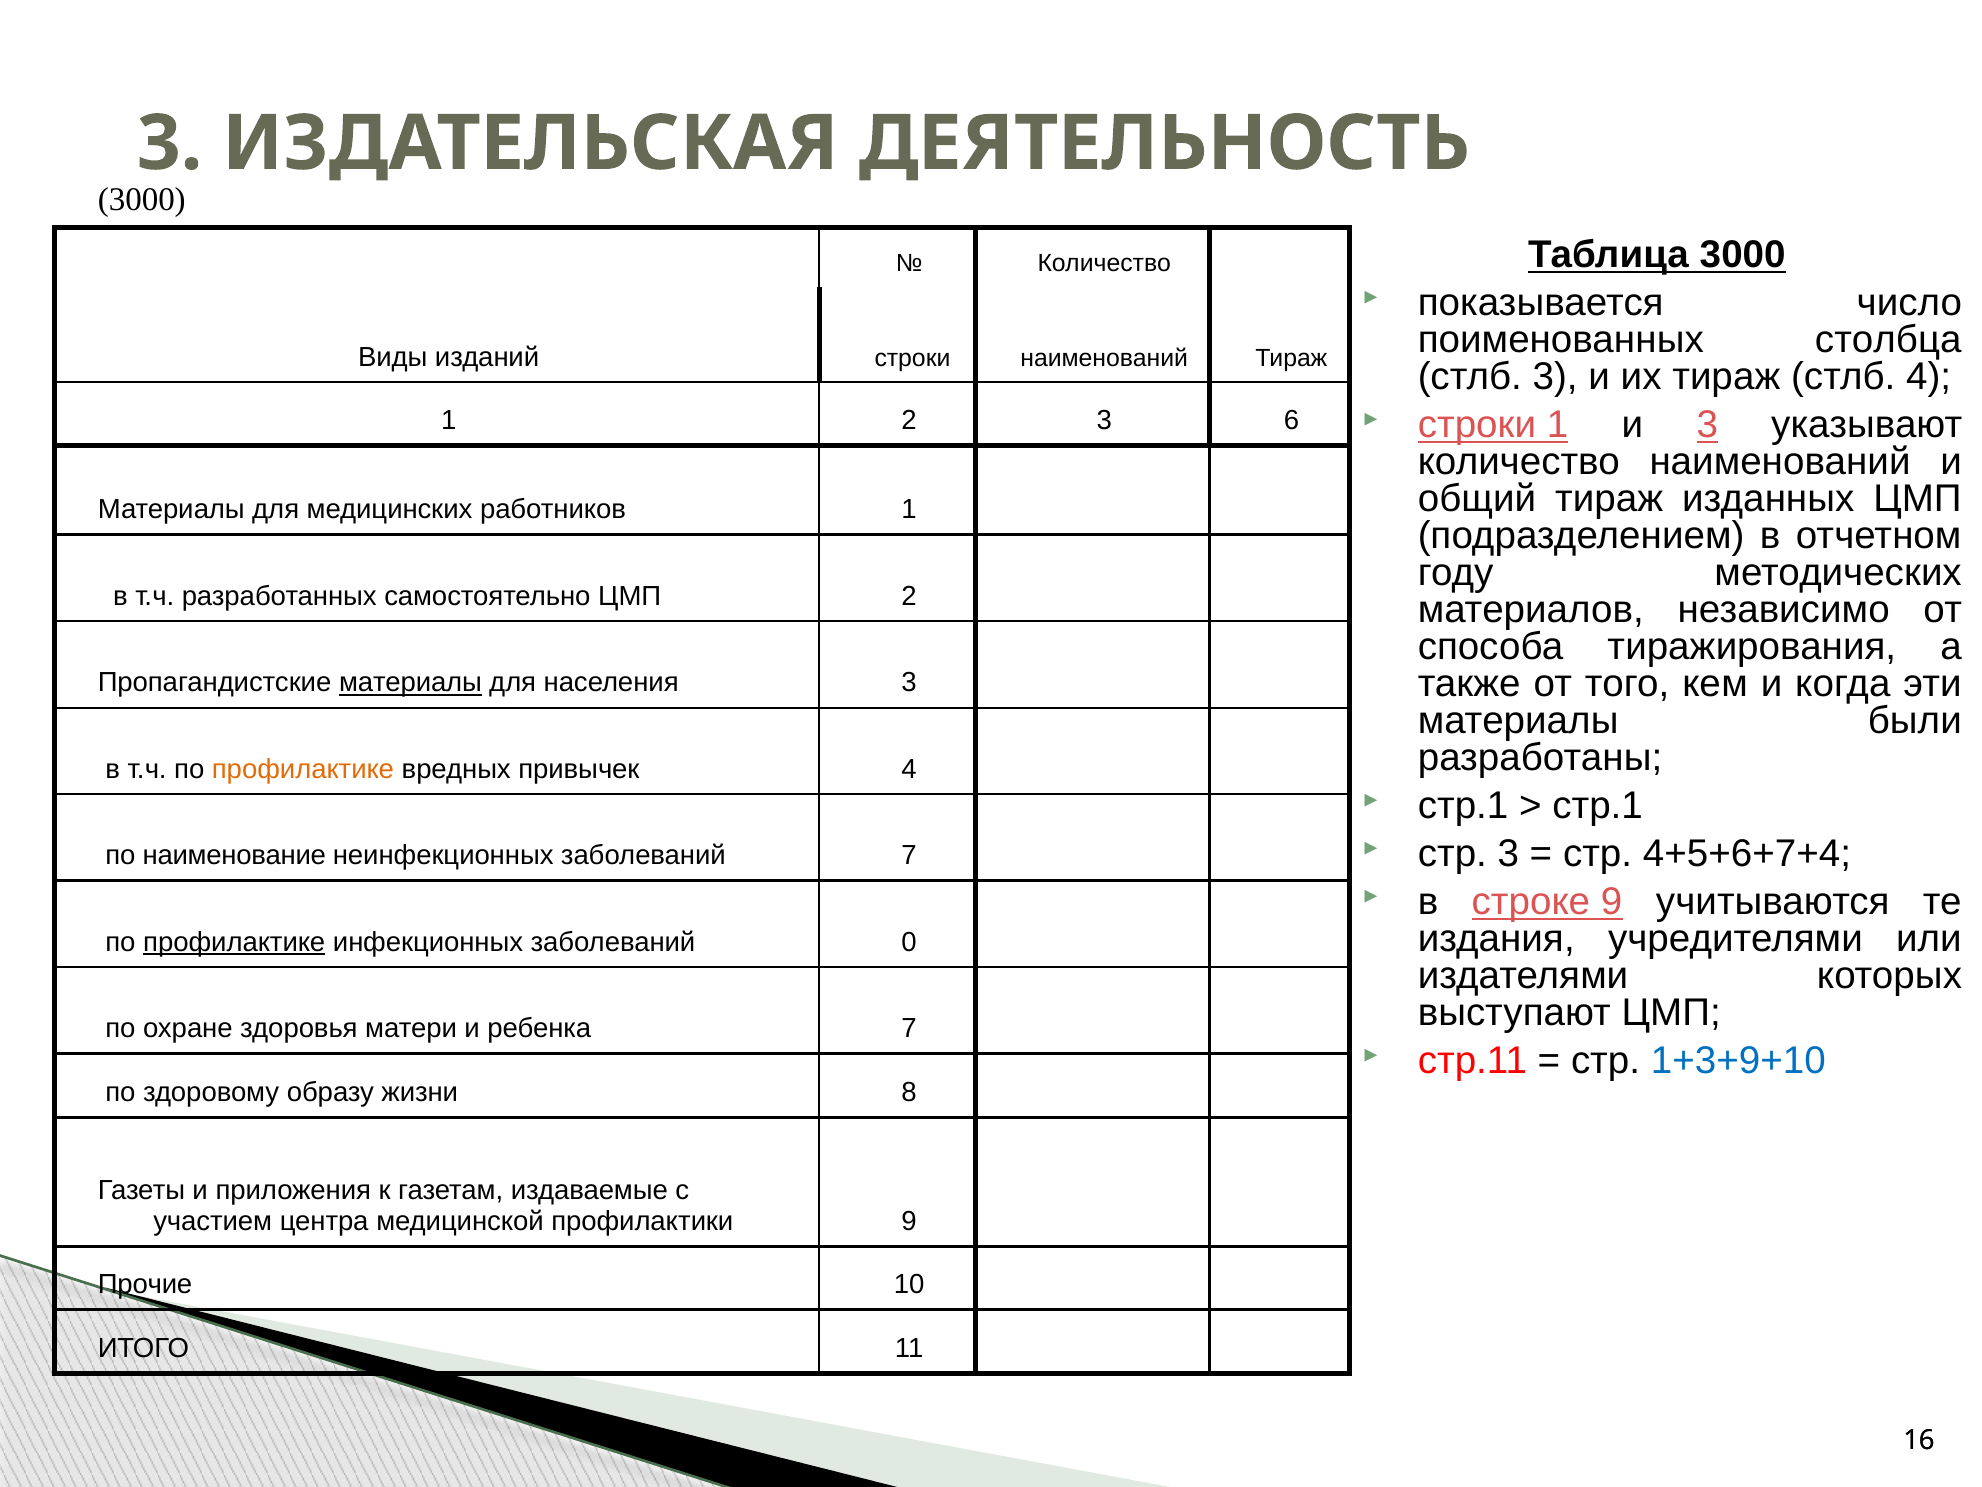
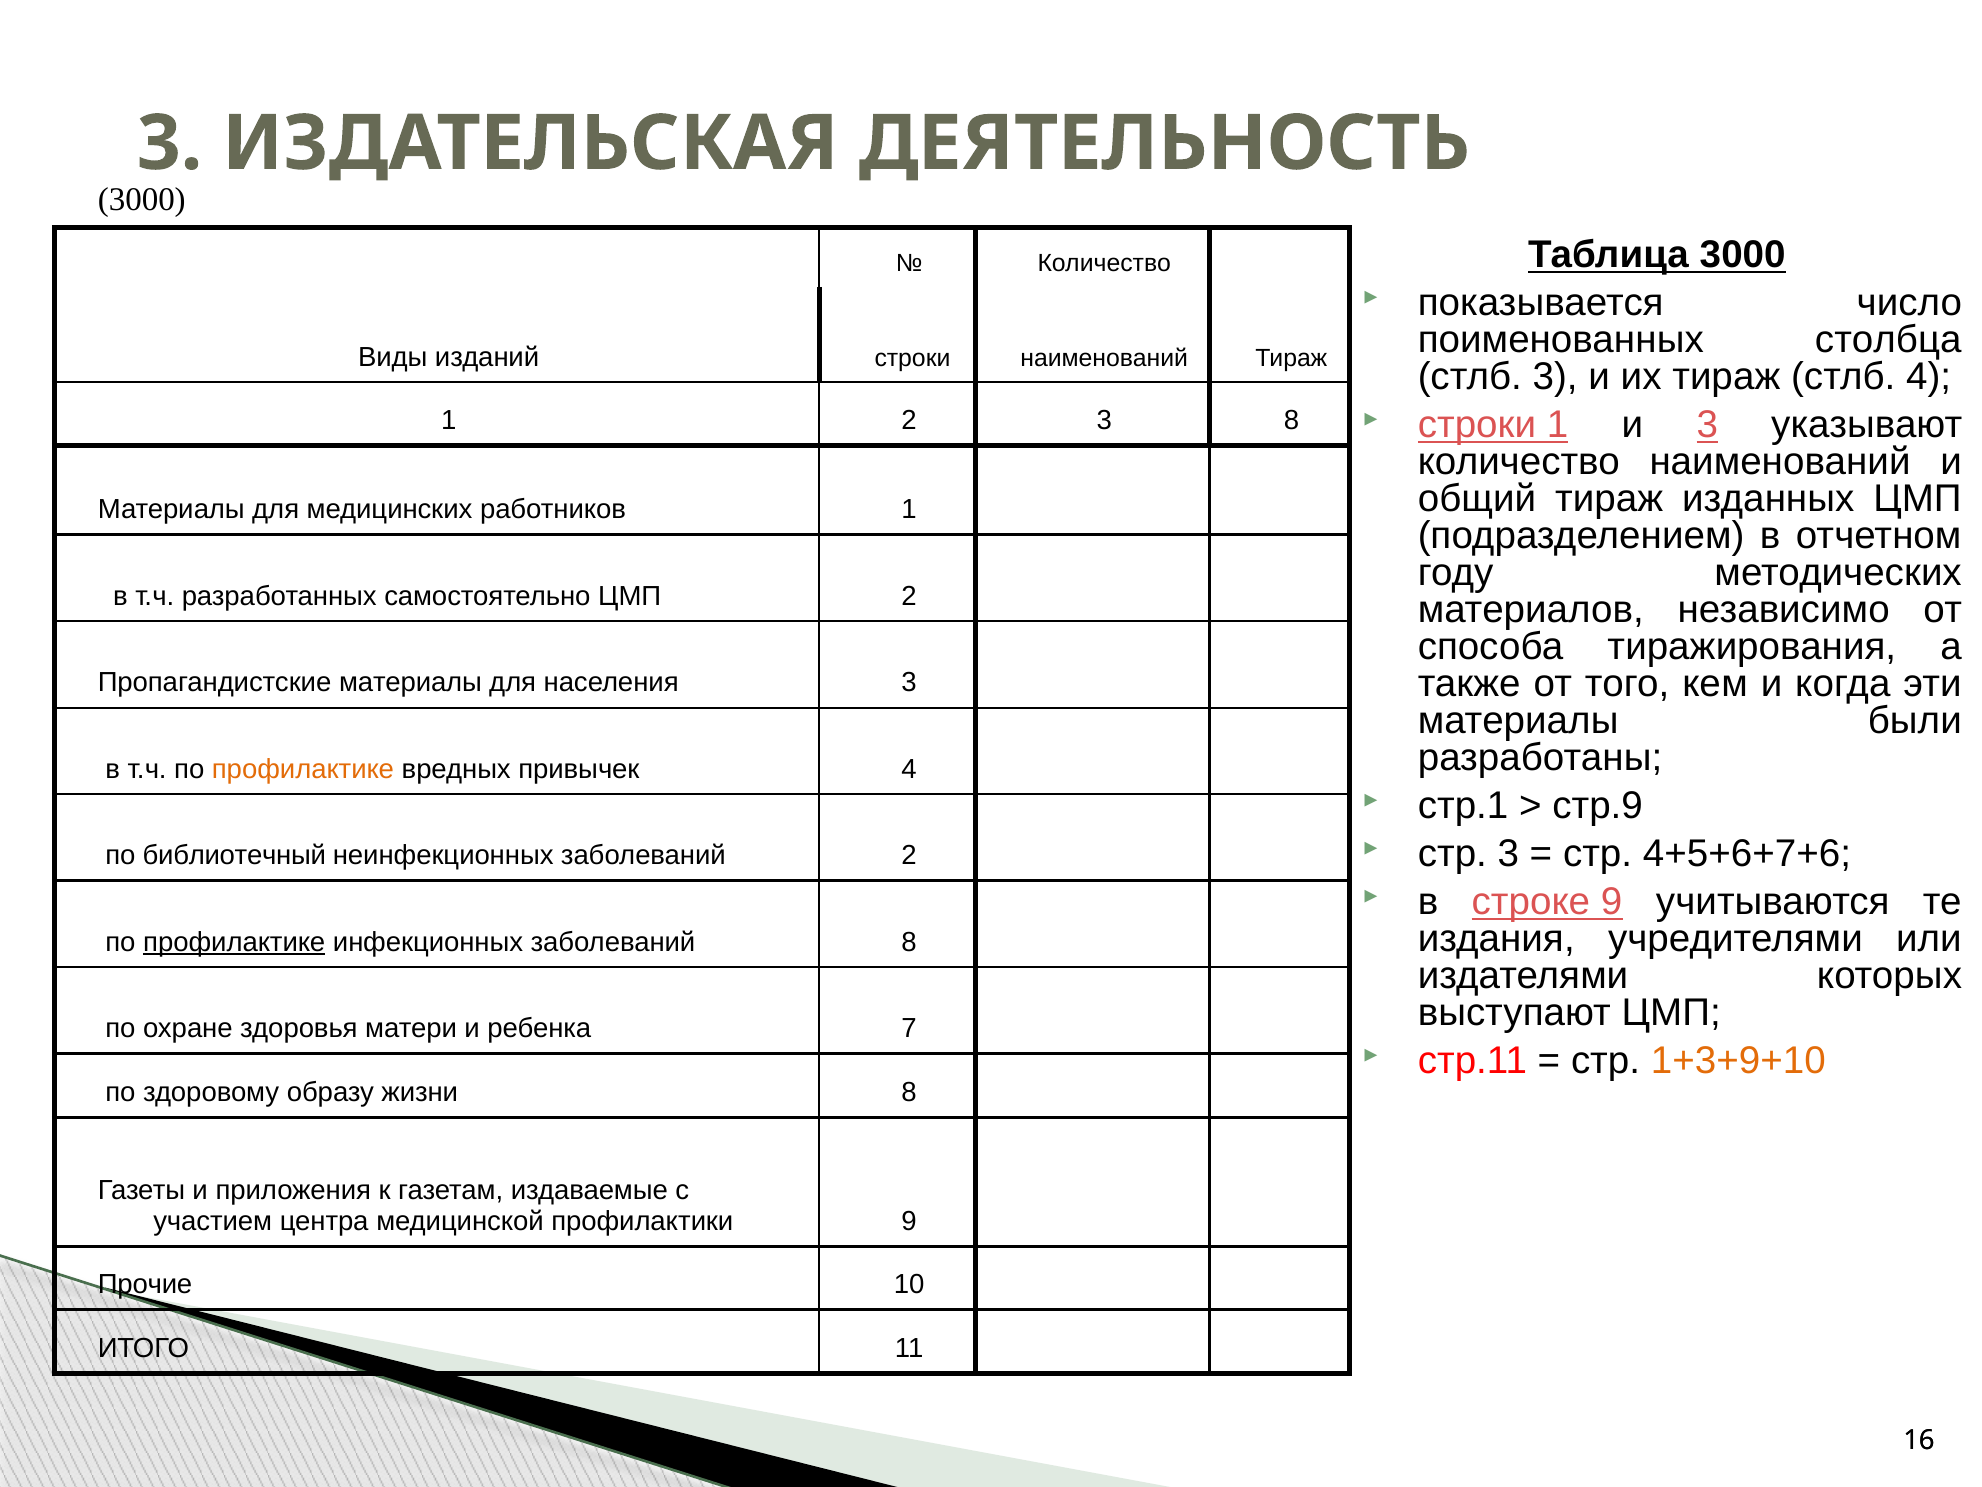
3 6: 6 -> 8
материалы at (410, 683) underline: present -> none
стр.1 at (1598, 806): стр.1 -> стр.9
4+5+6+7+4: 4+5+6+7+4 -> 4+5+6+7+6
наименование: наименование -> библиотечный
заболеваний 7: 7 -> 2
заболеваний 0: 0 -> 8
1+3+9+10 colour: blue -> orange
